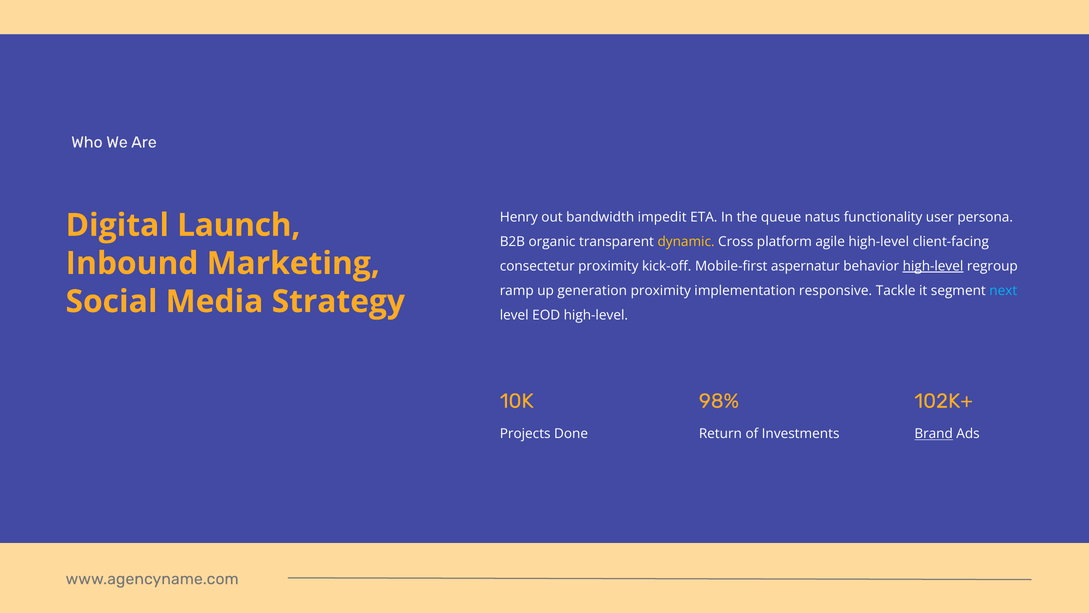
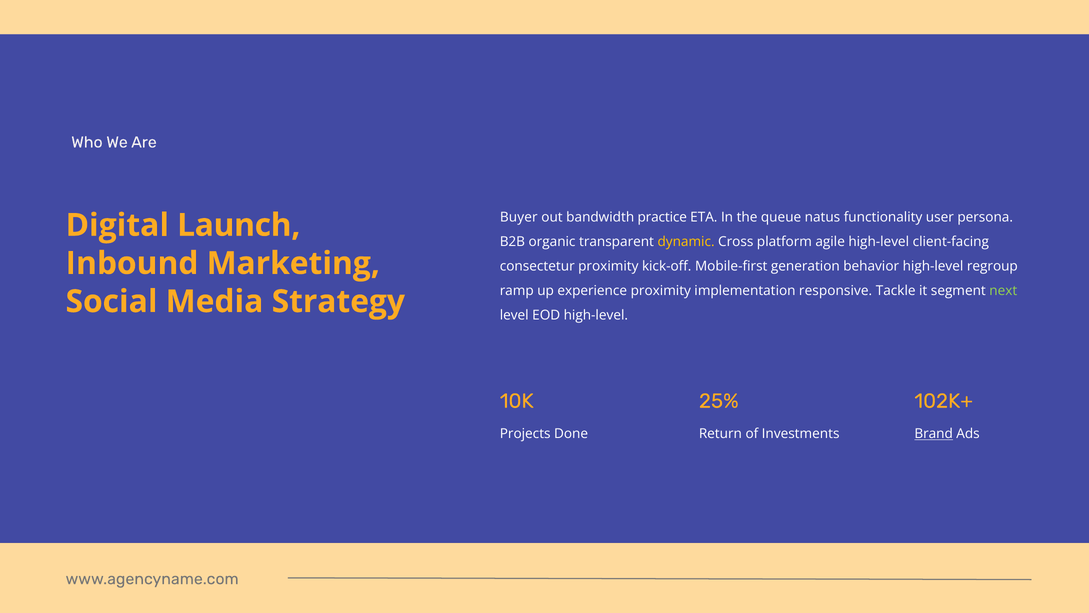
Henry: Henry -> Buyer
impedit: impedit -> practice
aspernatur: aspernatur -> generation
high-level at (933, 266) underline: present -> none
generation: generation -> experience
next colour: light blue -> light green
98%: 98% -> 25%
